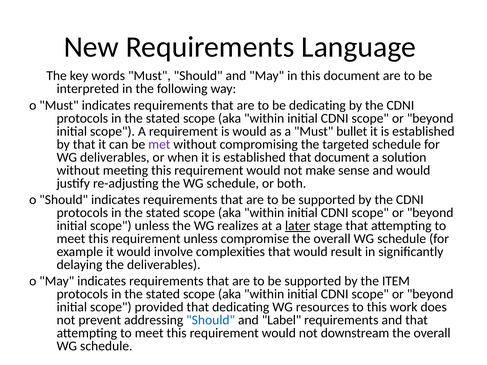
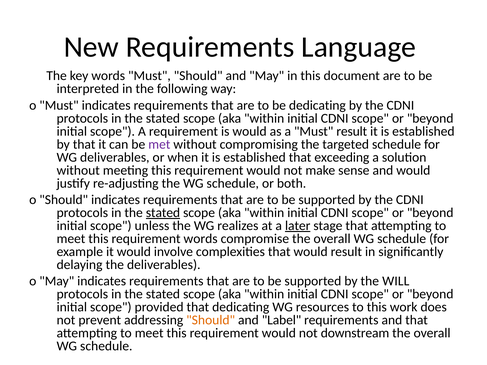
Must bullet: bullet -> result
that document: document -> exceeding
stated at (163, 213) underline: none -> present
requirement unless: unless -> words
ITEM: ITEM -> WILL
Should at (211, 320) colour: blue -> orange
